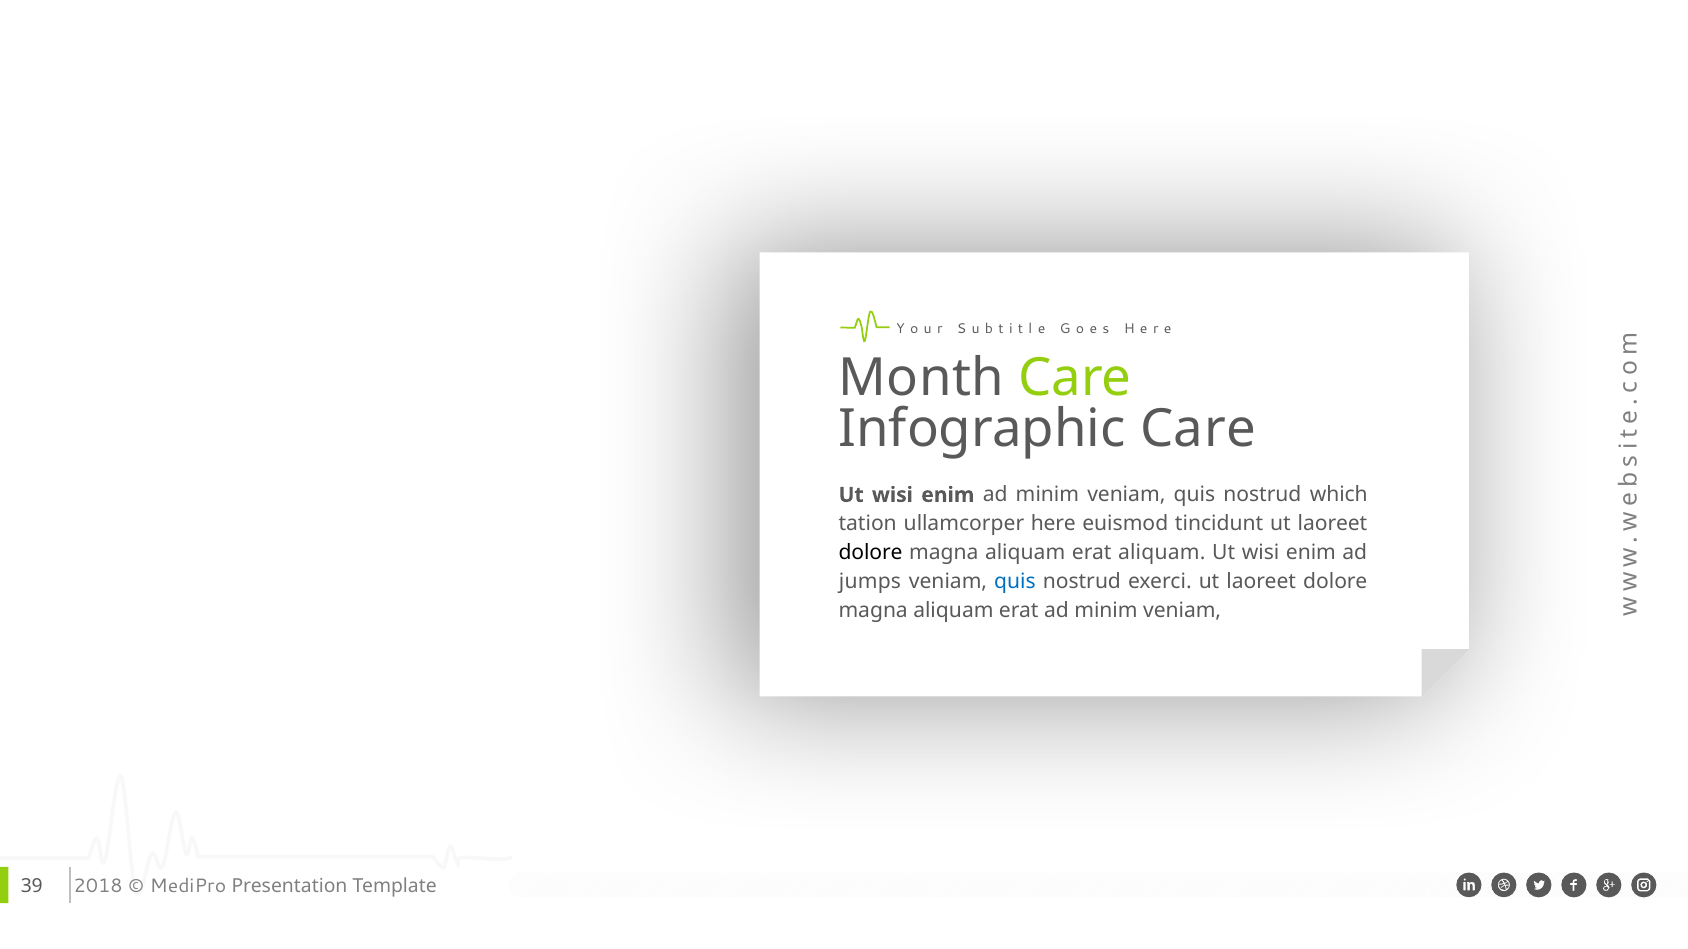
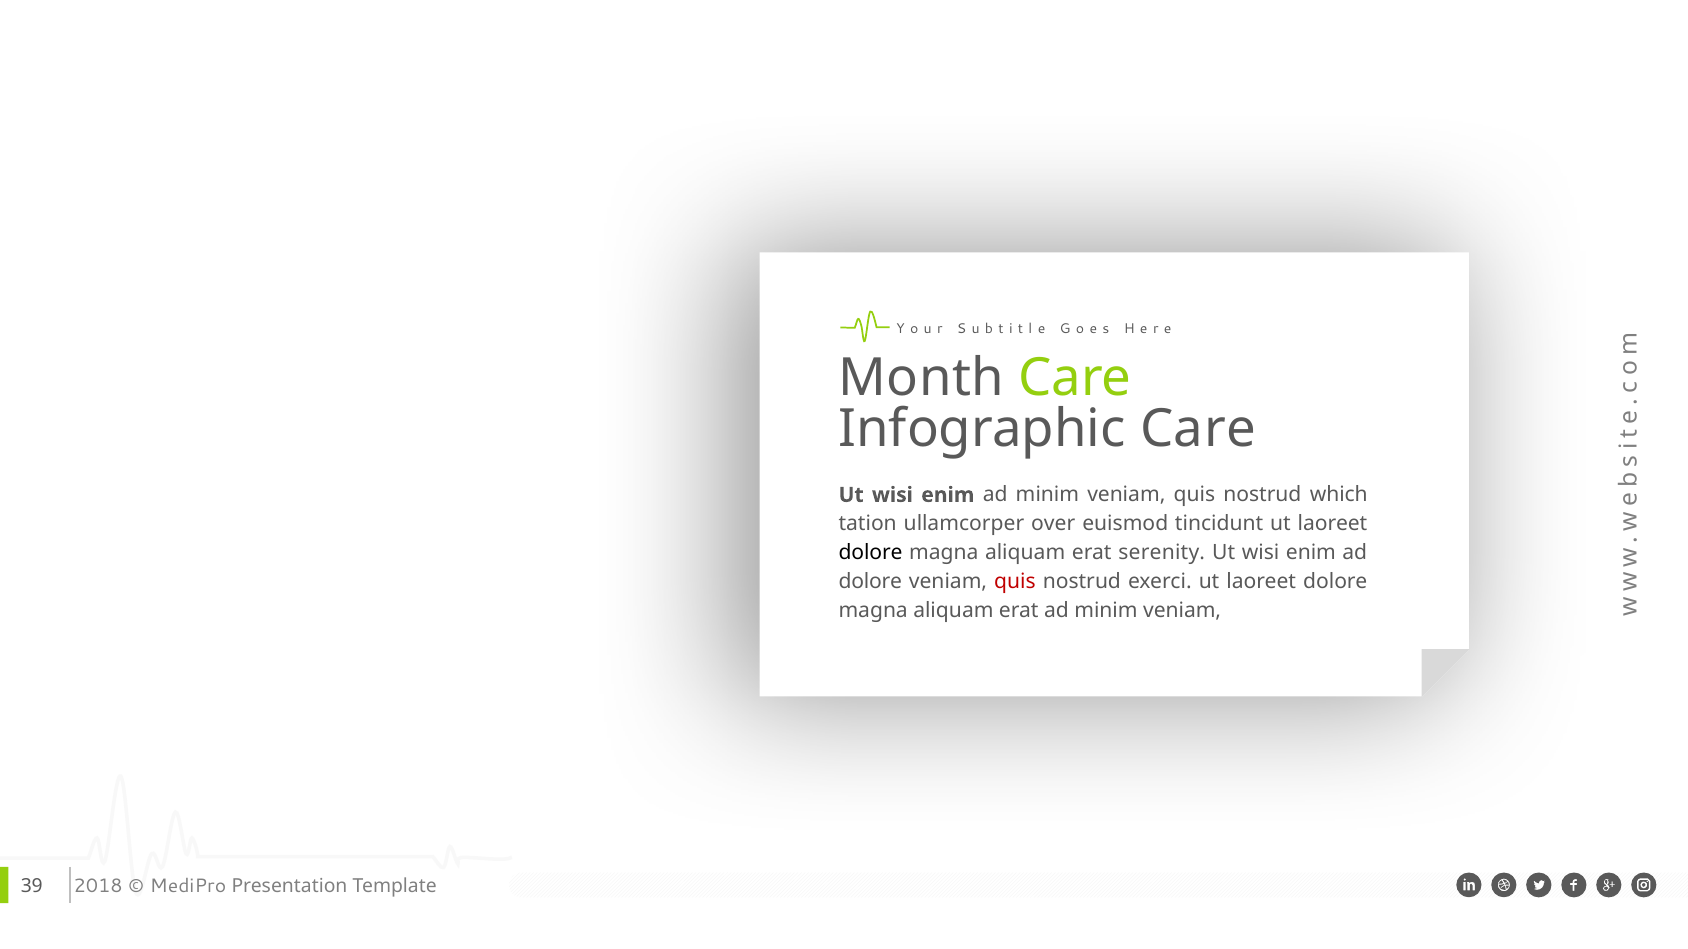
here: here -> over
erat aliquam: aliquam -> serenity
jumps at (870, 582): jumps -> dolore
quis at (1015, 582) colour: blue -> red
